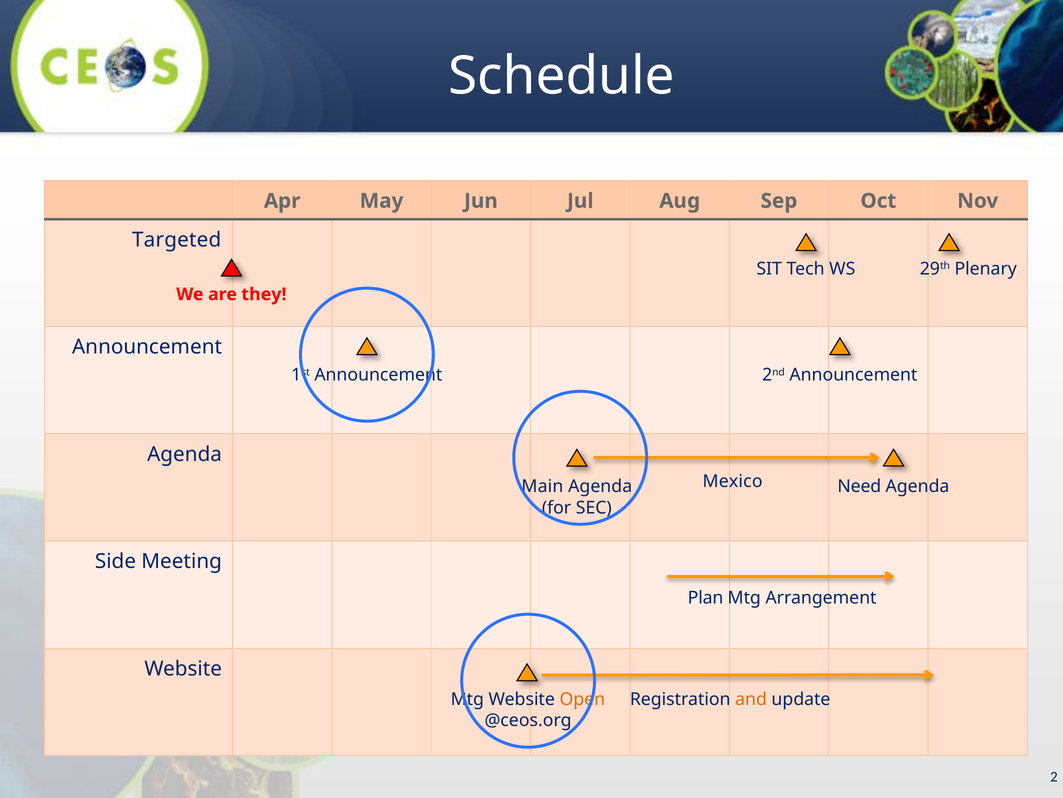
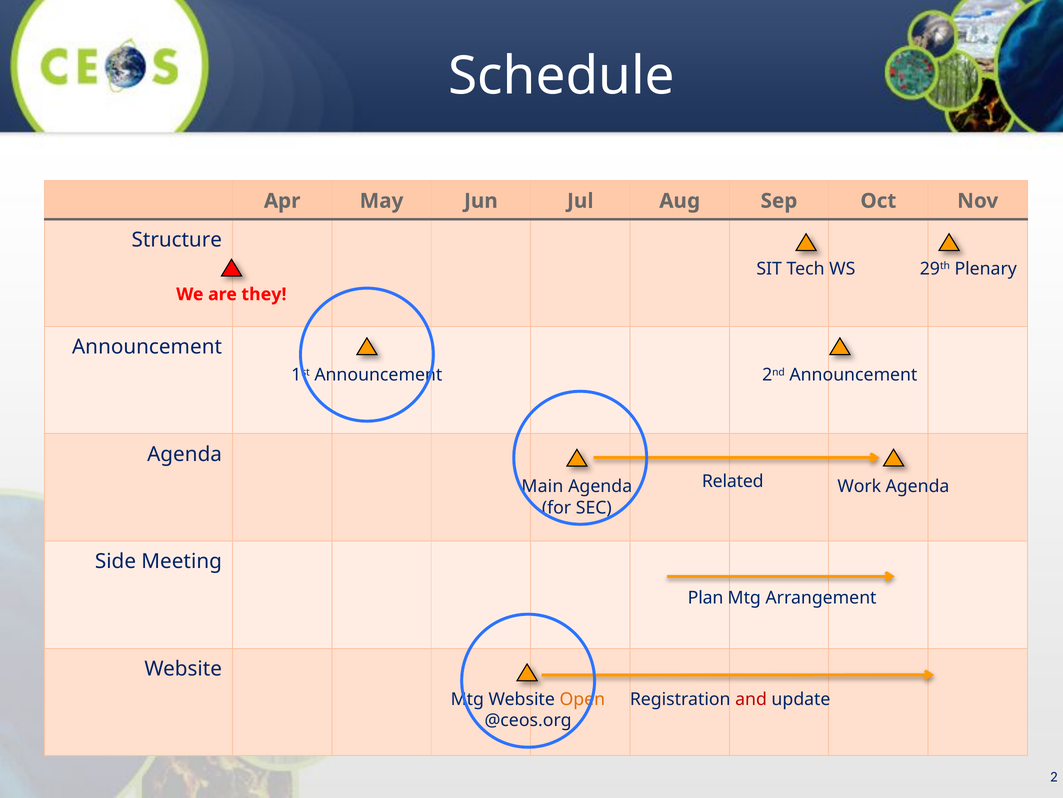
Targeted: Targeted -> Structure
Mexico: Mexico -> Related
Need: Need -> Work
and colour: orange -> red
